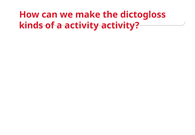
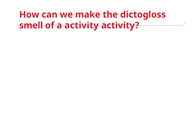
kinds: kinds -> smell
